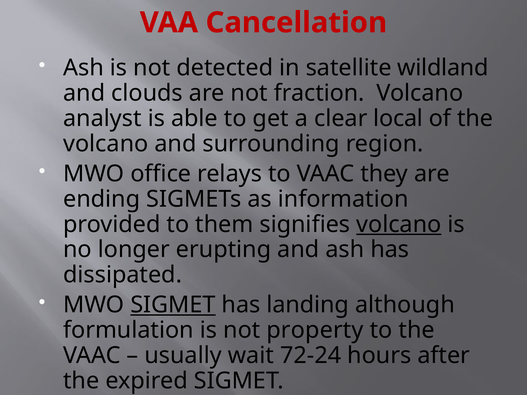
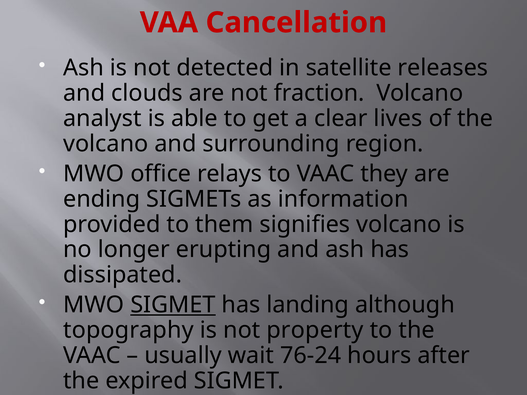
wildland: wildland -> releases
local: local -> lives
volcano at (399, 224) underline: present -> none
formulation: formulation -> topography
72-24: 72-24 -> 76-24
